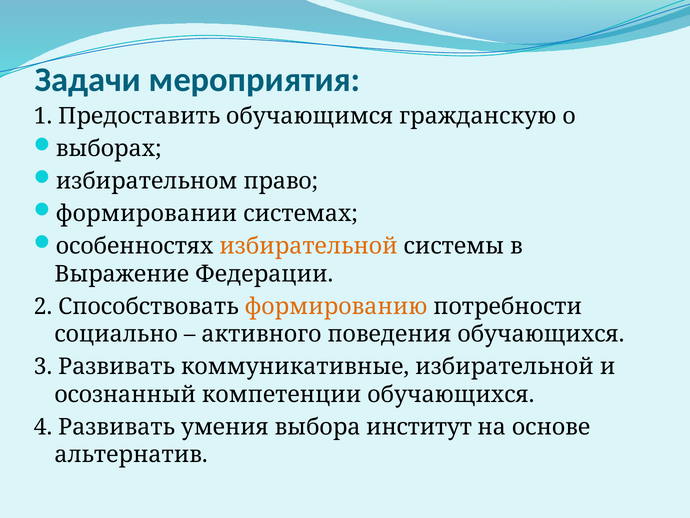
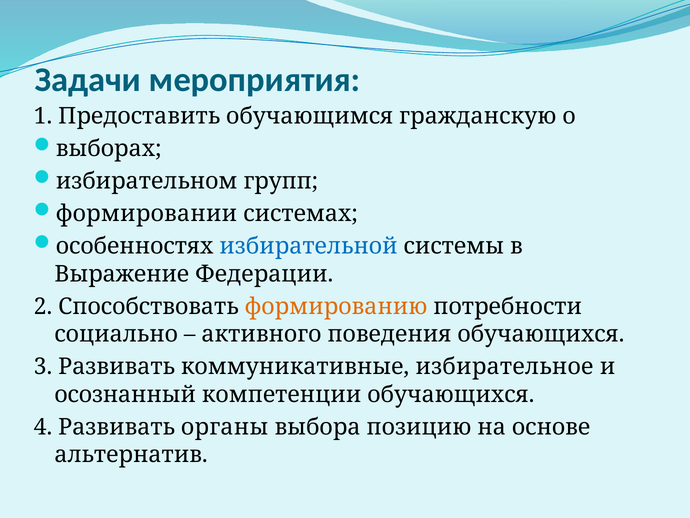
право: право -> групп
избирательной at (308, 246) colour: orange -> blue
коммуникативные избирательной: избирательной -> избирательное
умения: умения -> органы
институт: институт -> позицию
